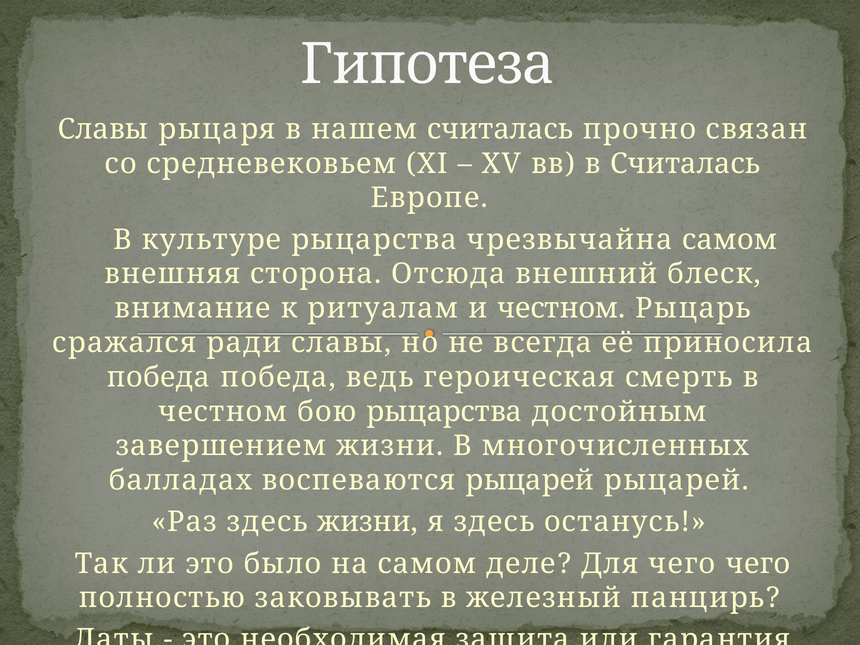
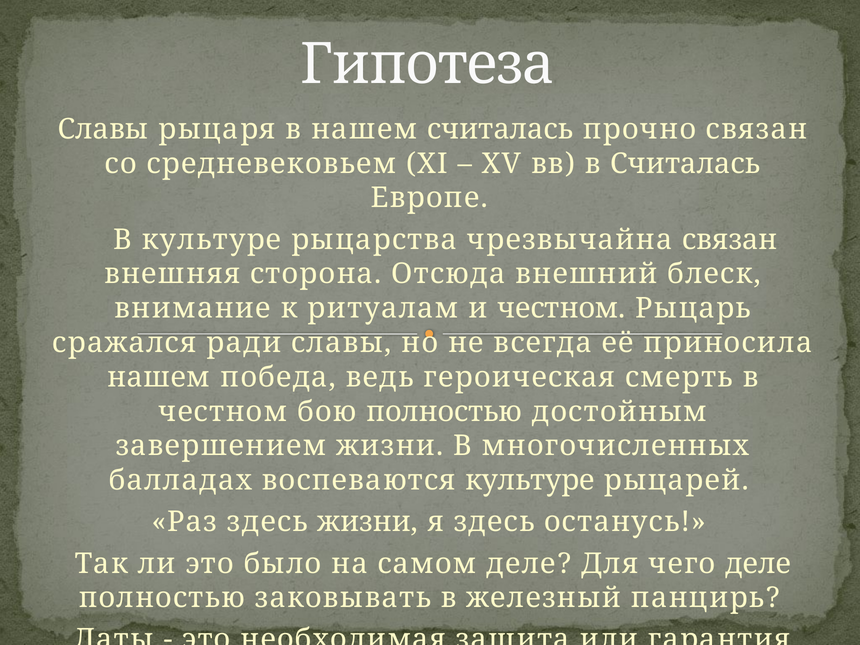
чрезвычайна самом: самом -> связан
победа at (159, 377): победа -> нашем
бою рыцарства: рыцарства -> полностью
воспеваются рыцарей: рыцарей -> культуре
чего чего: чего -> деле
